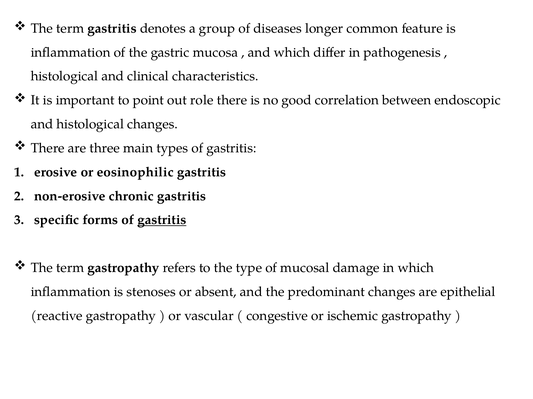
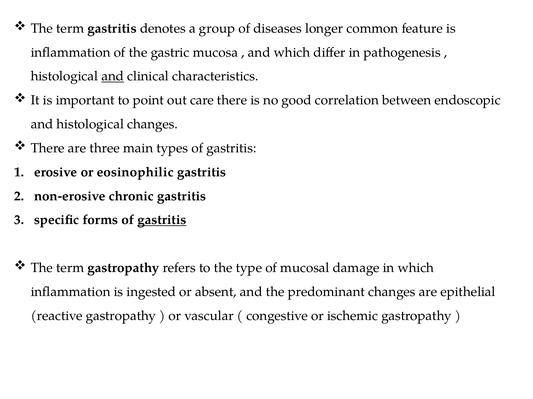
and at (113, 76) underline: none -> present
role: role -> care
stenoses: stenoses -> ingested
